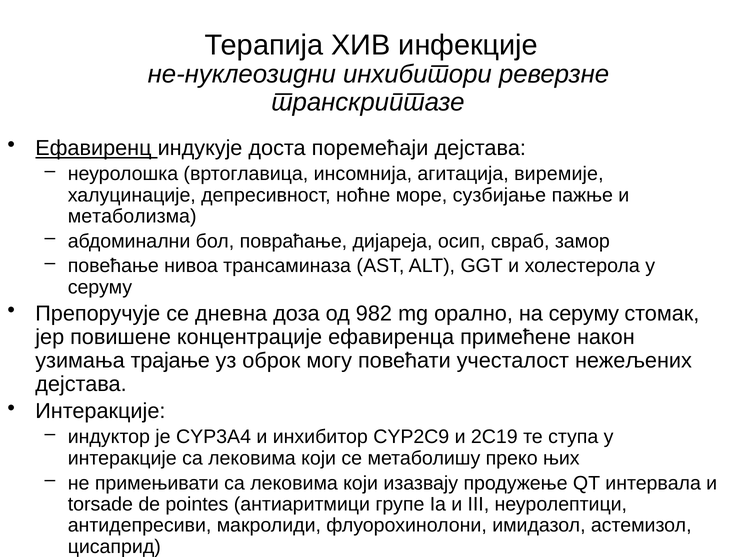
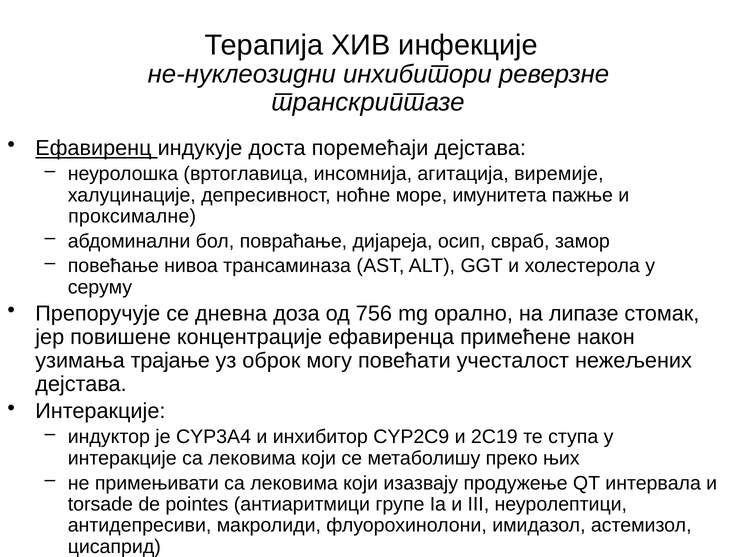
сузбијање: сузбијање -> имунитета
метаболизма: метаболизма -> проксималне
982: 982 -> 756
на серуму: серуму -> липазе
